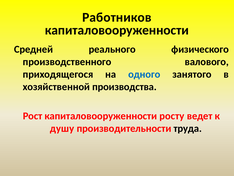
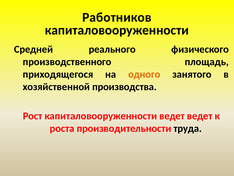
валового: валового -> площадь
одного colour: blue -> orange
капиталовооруженности росту: росту -> ведет
душу: душу -> роста
